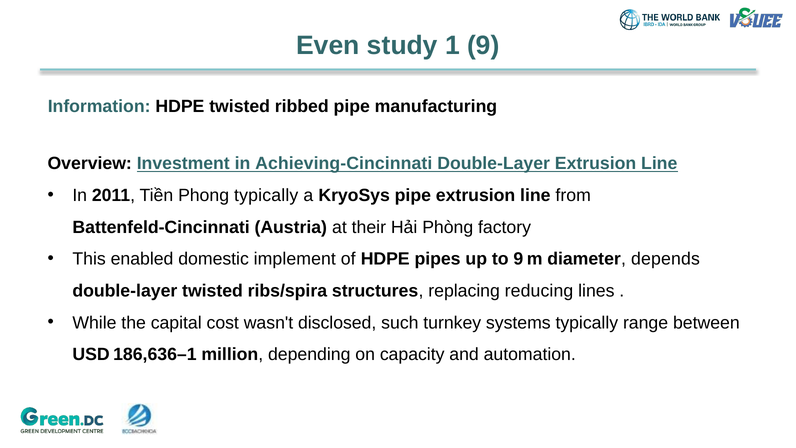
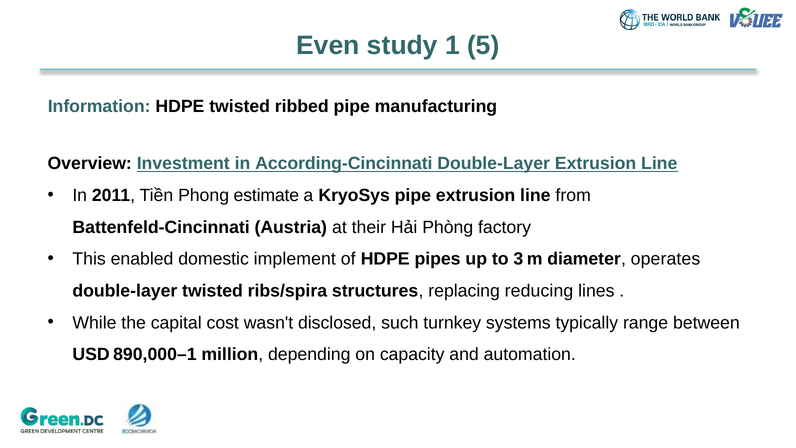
1 9: 9 -> 5
Achieving‑Cincinnati: Achieving‑Cincinnati -> According‑Cincinnati
Phong typically: typically -> estimate
to 9: 9 -> 3
depends: depends -> operates
186,636–1: 186,636–1 -> 890,000–1
